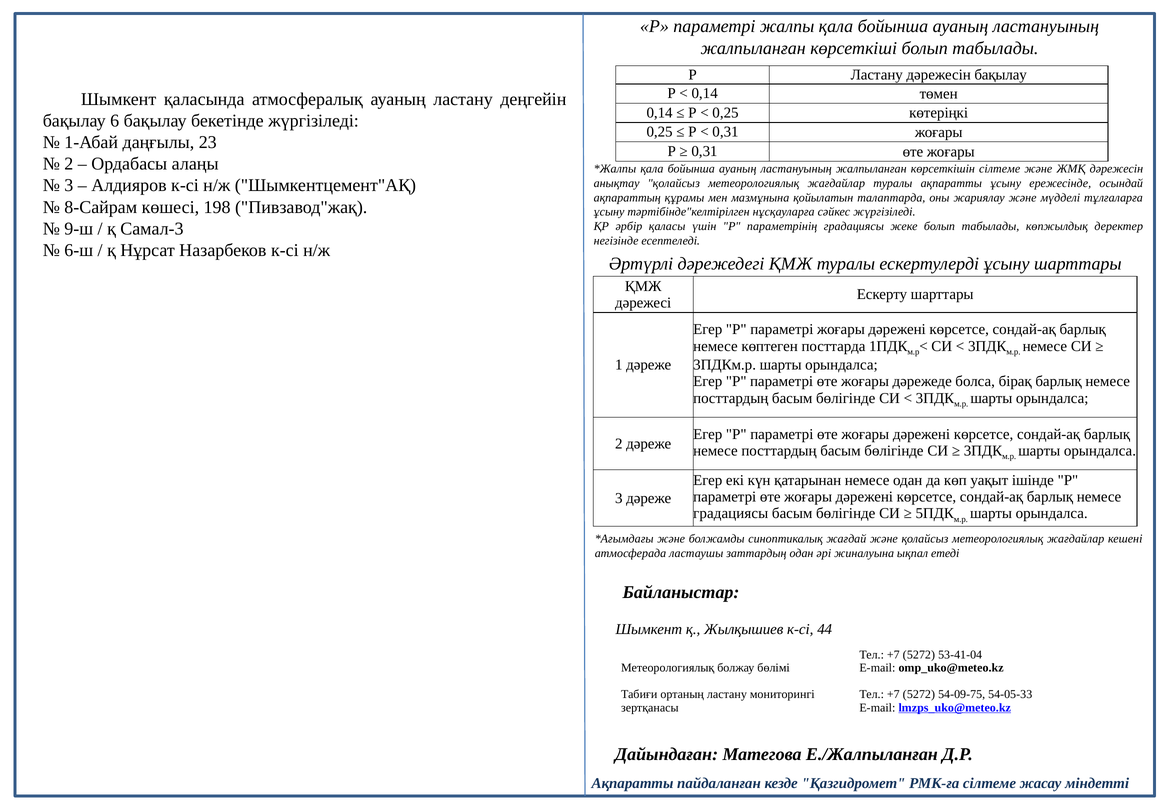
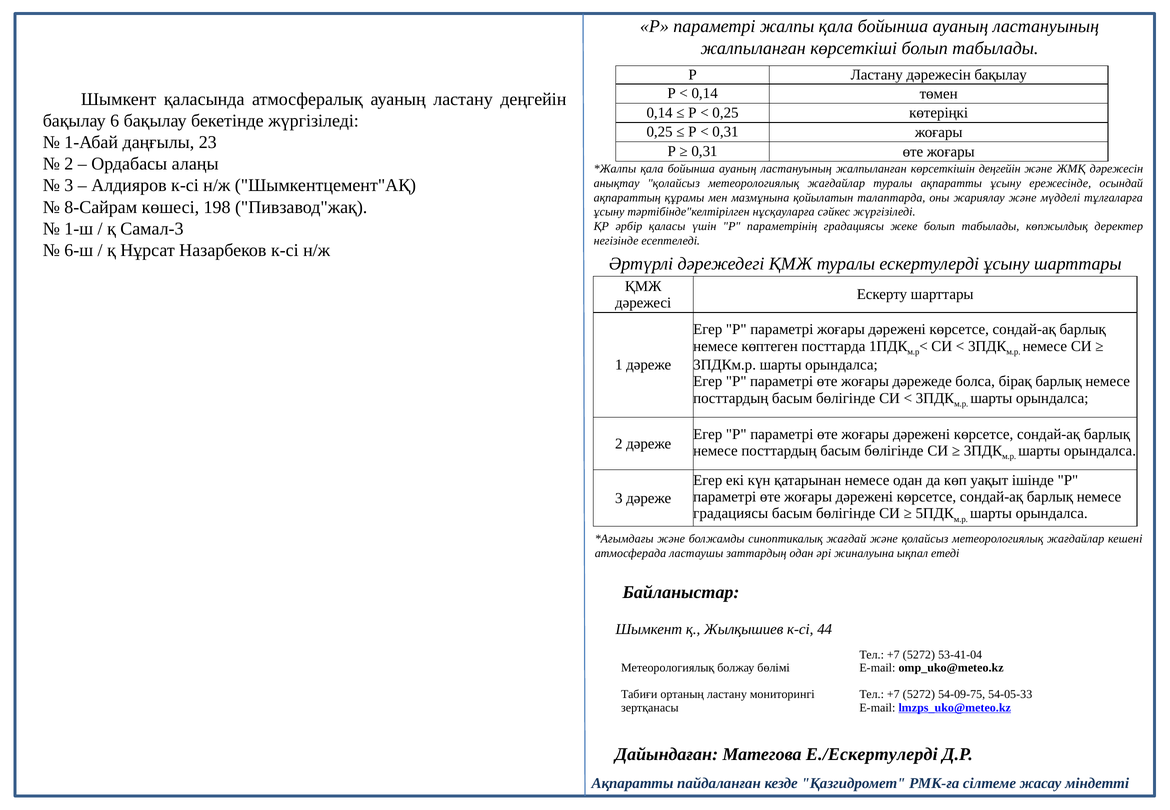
көрсеткішін сілтеме: сілтеме -> деңгейін
9-ш: 9-ш -> 1-ш
Е./Жалпыланған: Е./Жалпыланған -> Е./Ескертулерді
